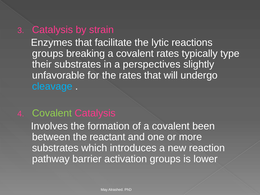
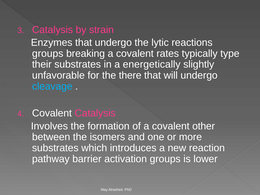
that facilitate: facilitate -> undergo
perspectives: perspectives -> energetically
the rates: rates -> there
Covalent at (52, 113) colour: light green -> white
been: been -> other
reactant: reactant -> isomers
